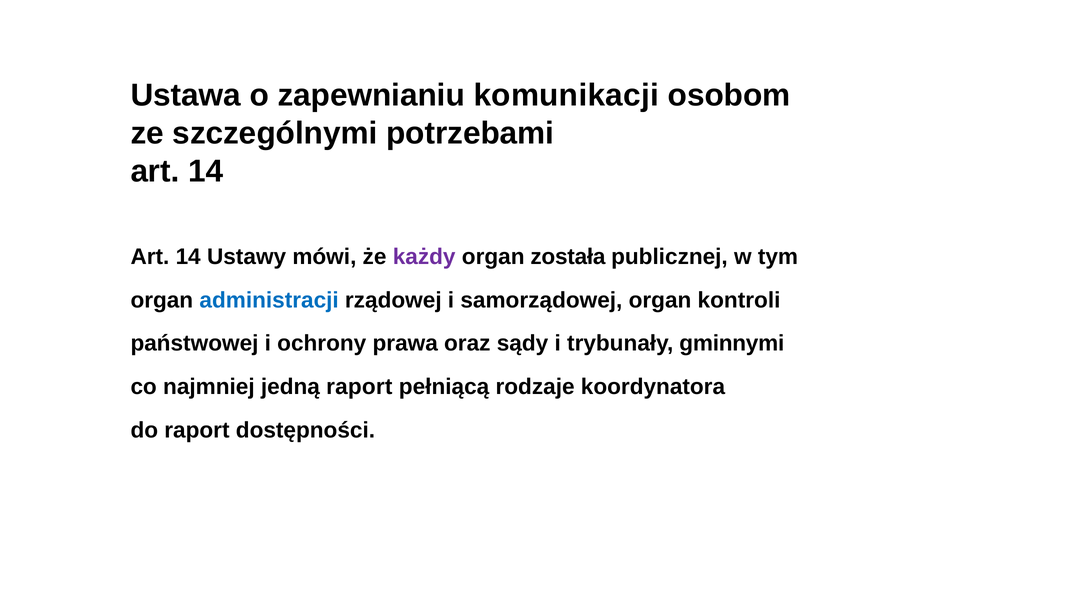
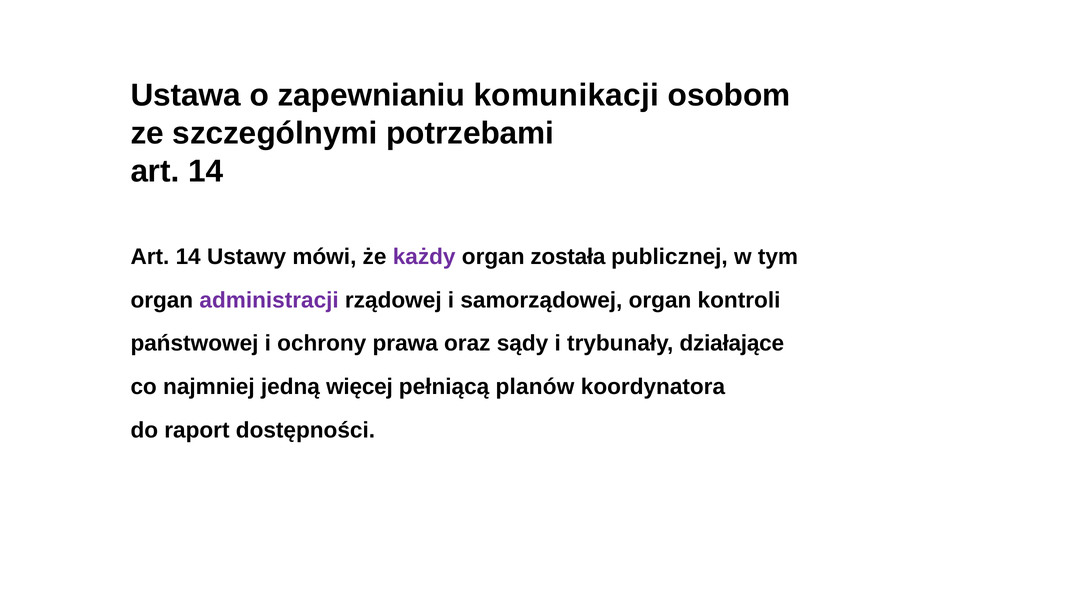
administracji colour: blue -> purple
gminnymi: gminnymi -> działające
jedną raport: raport -> więcej
rodzaje: rodzaje -> planów
